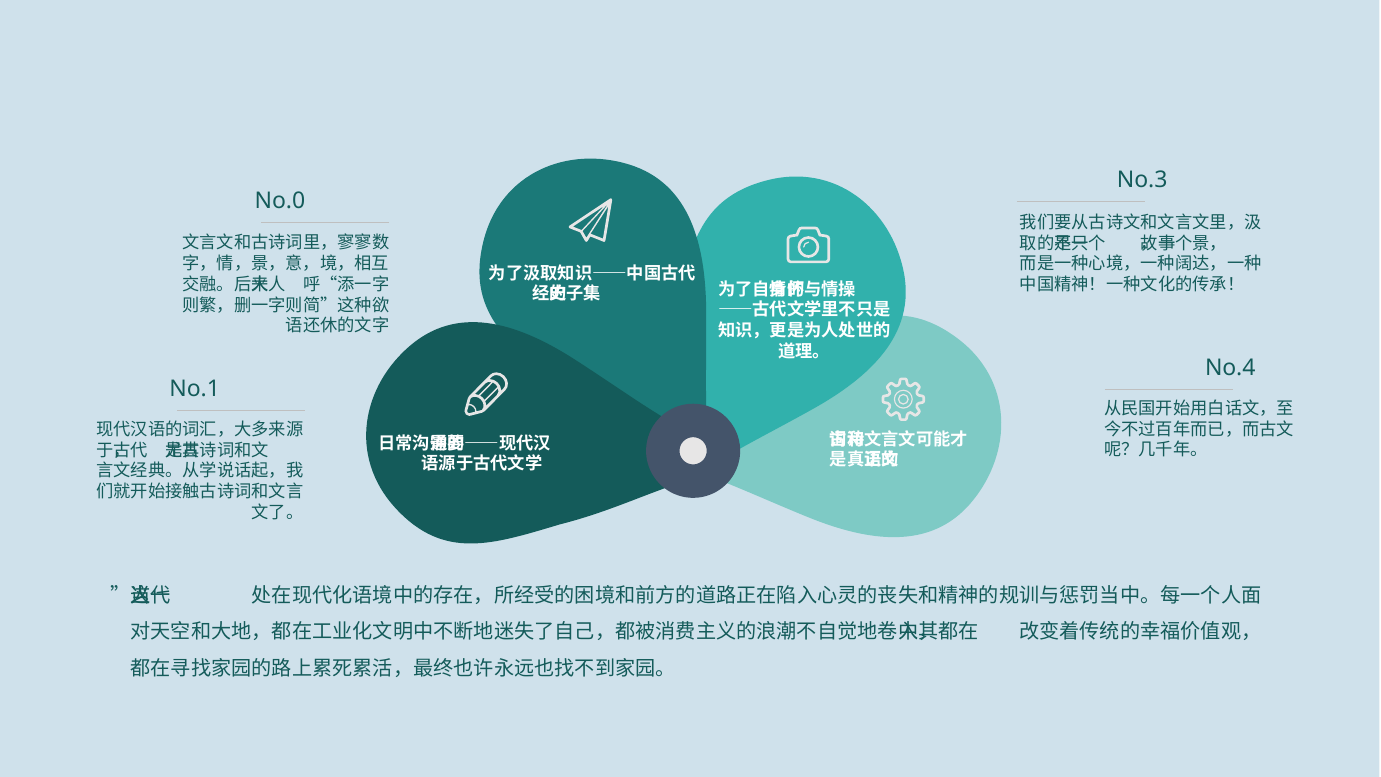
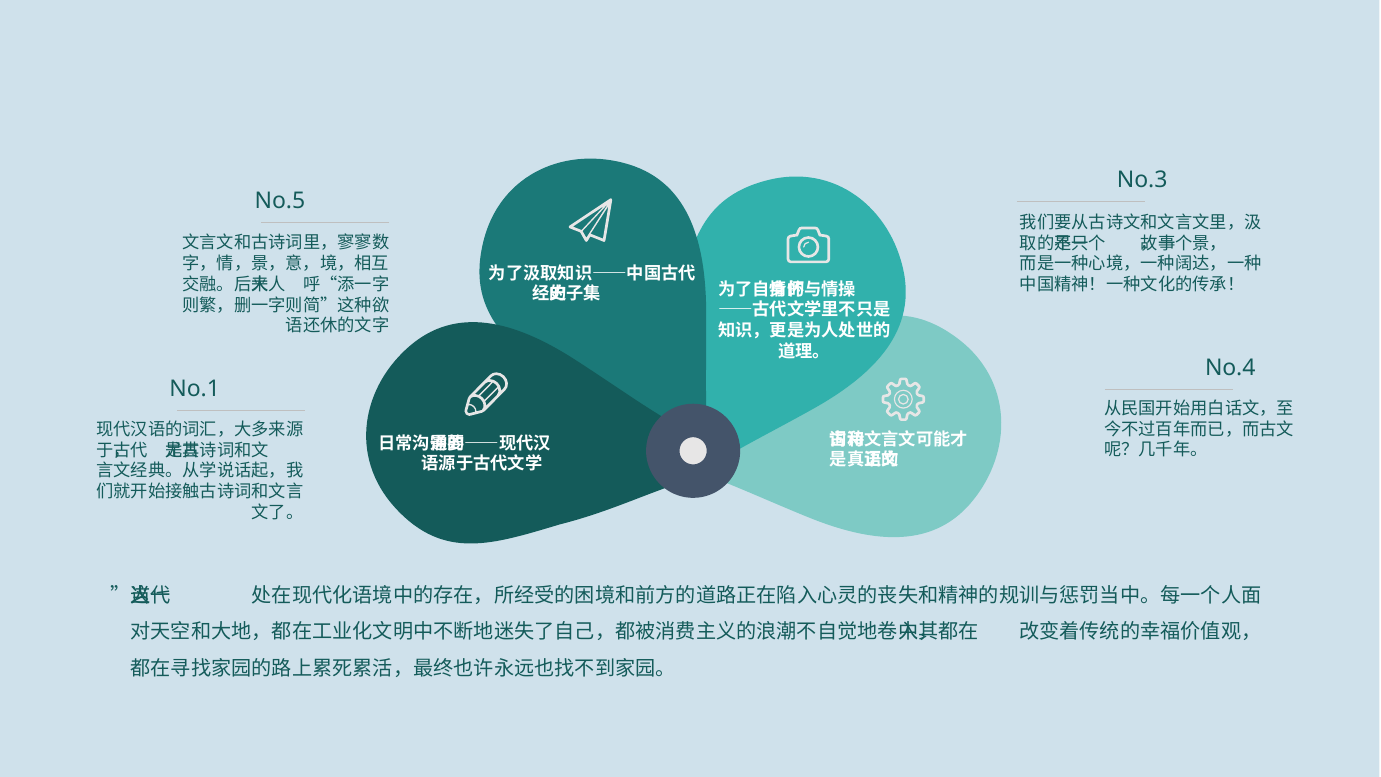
No.0: No.0 -> No.5
